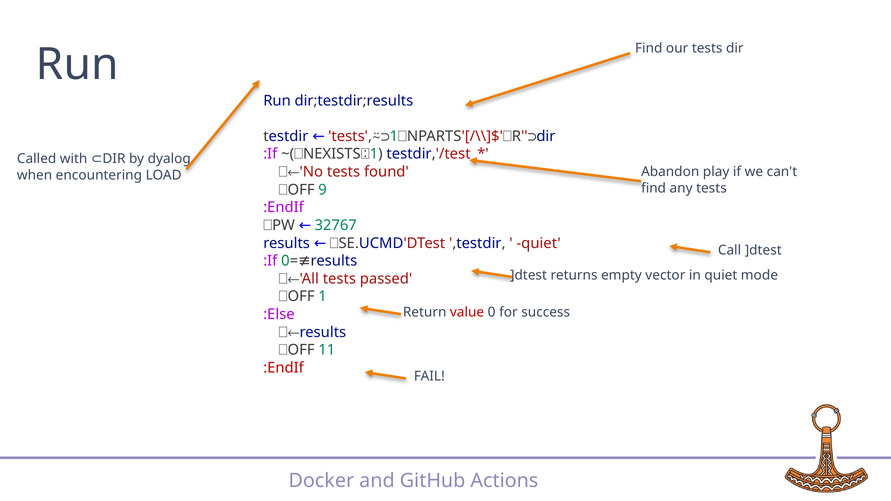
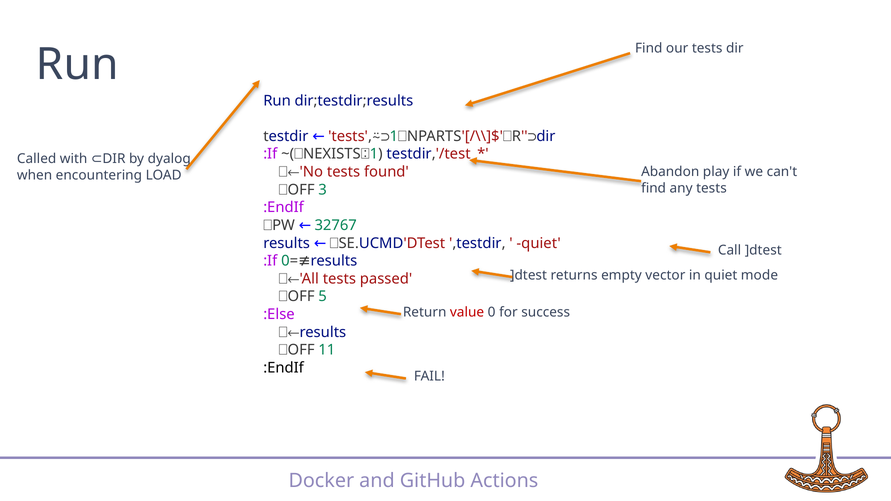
9: 9 -> 3
1: 1 -> 5
:EndIf at (284, 368) colour: red -> black
